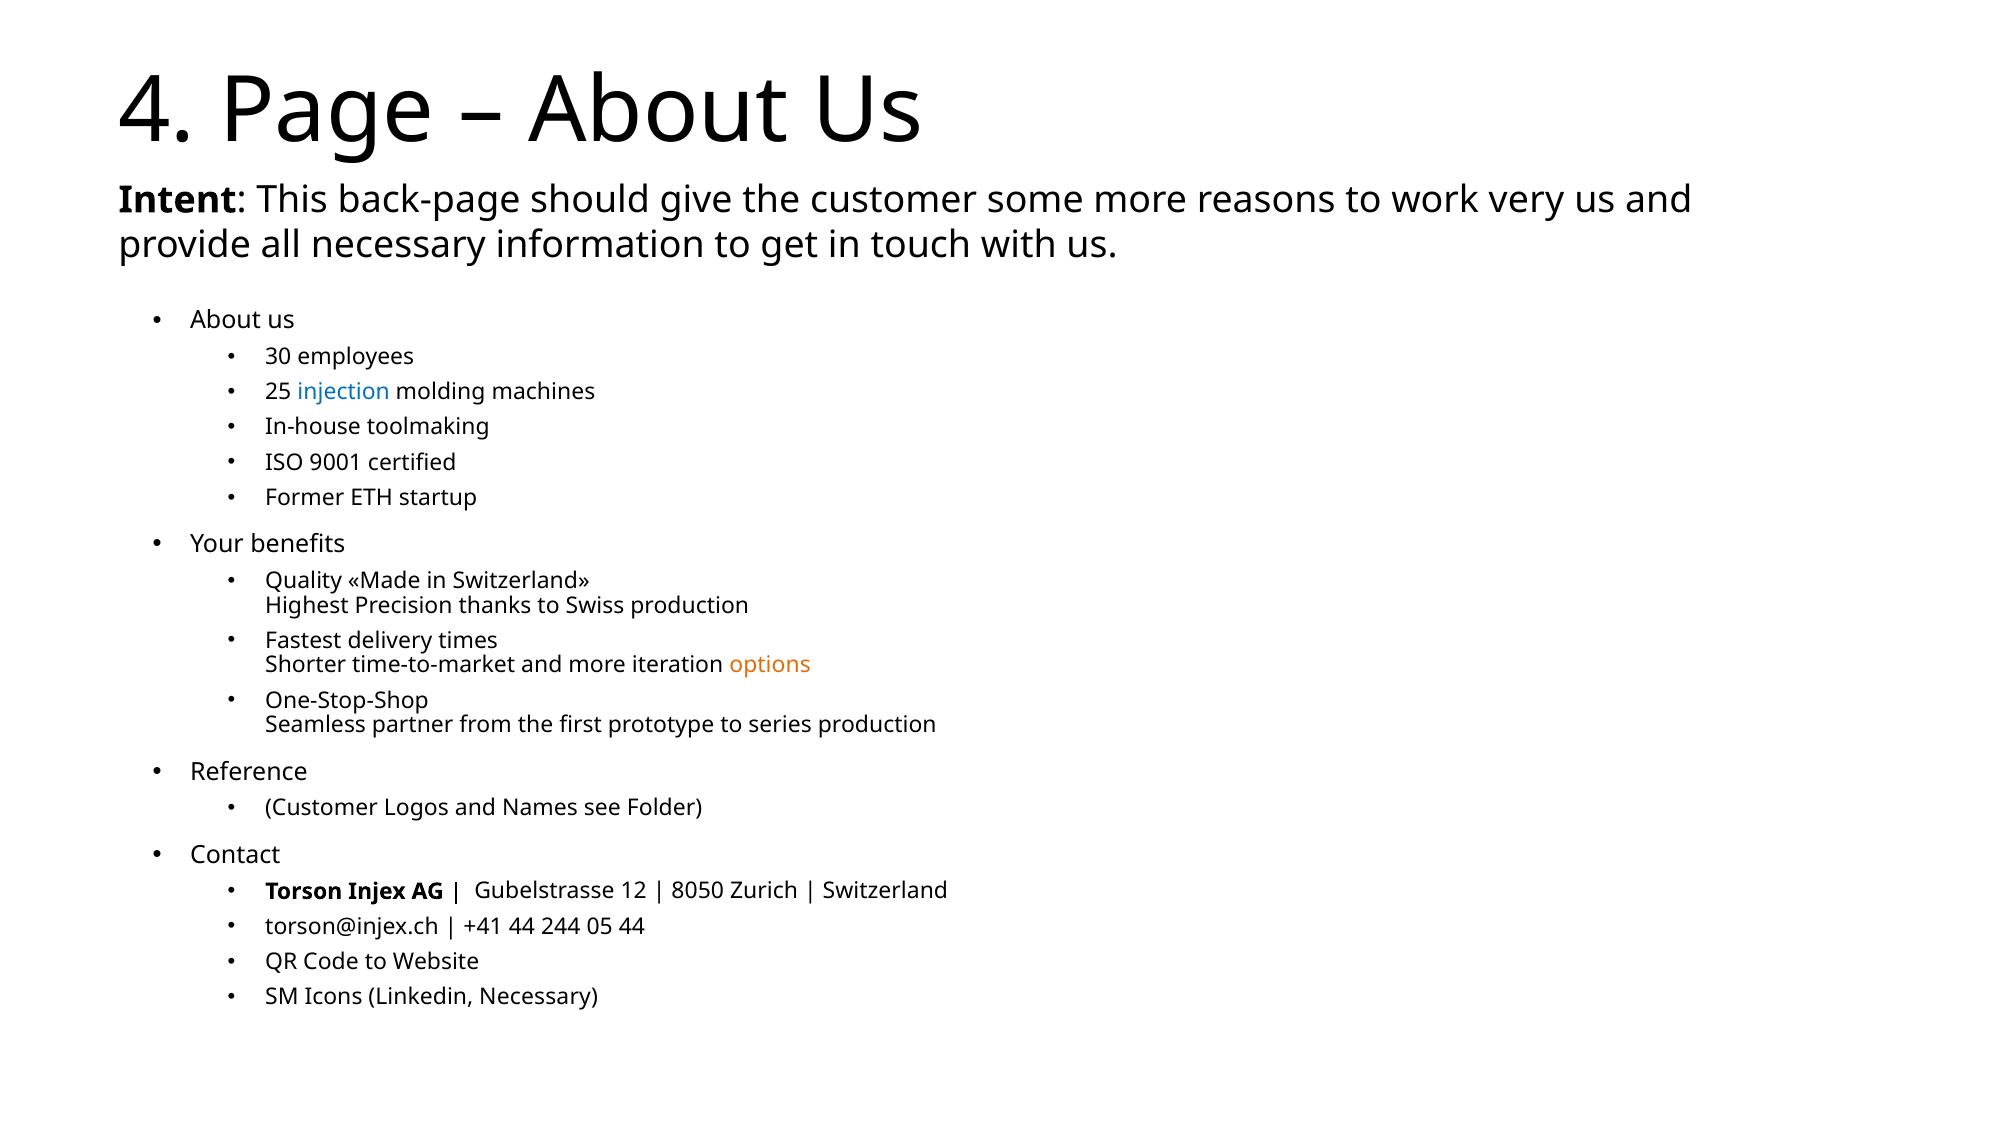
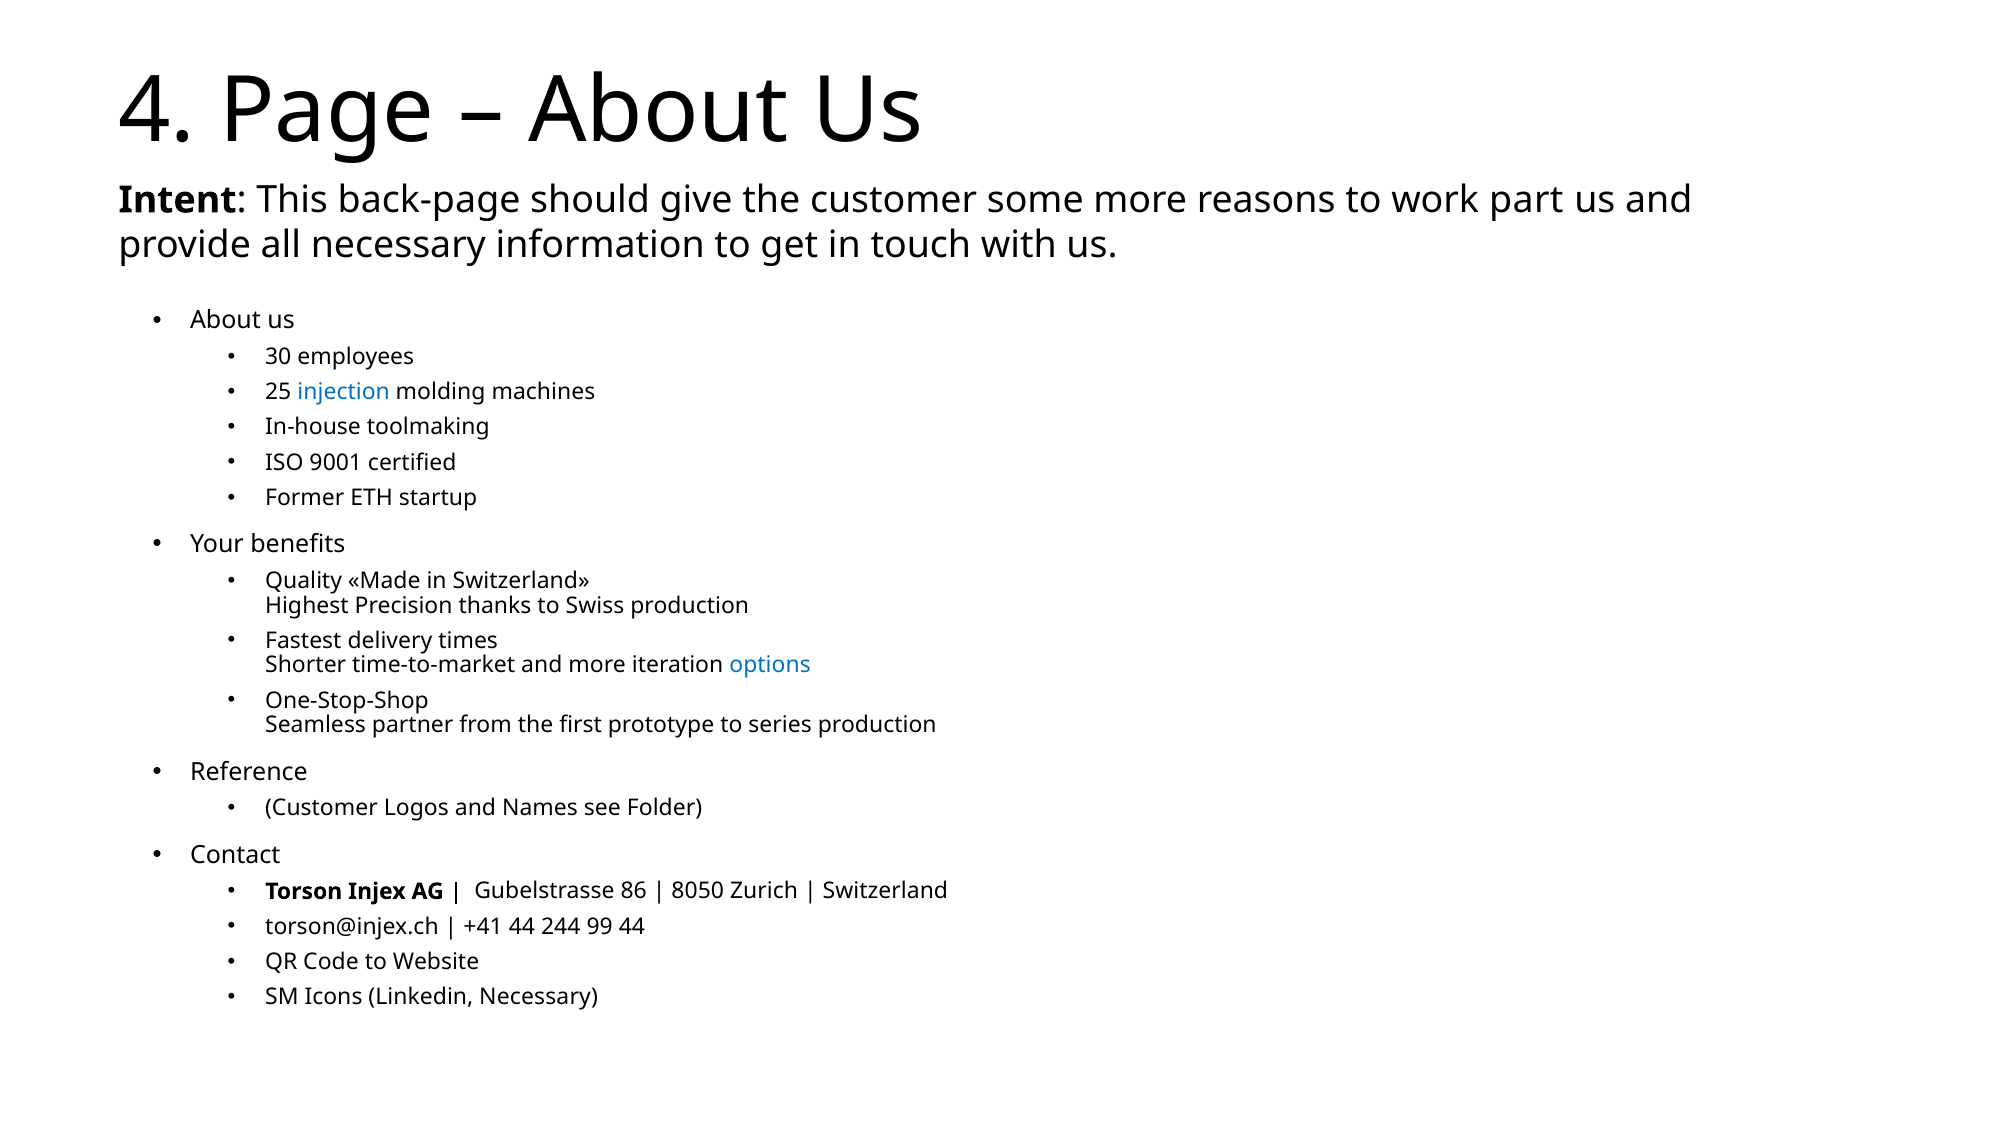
very: very -> part
options colour: orange -> blue
12: 12 -> 86
05: 05 -> 99
